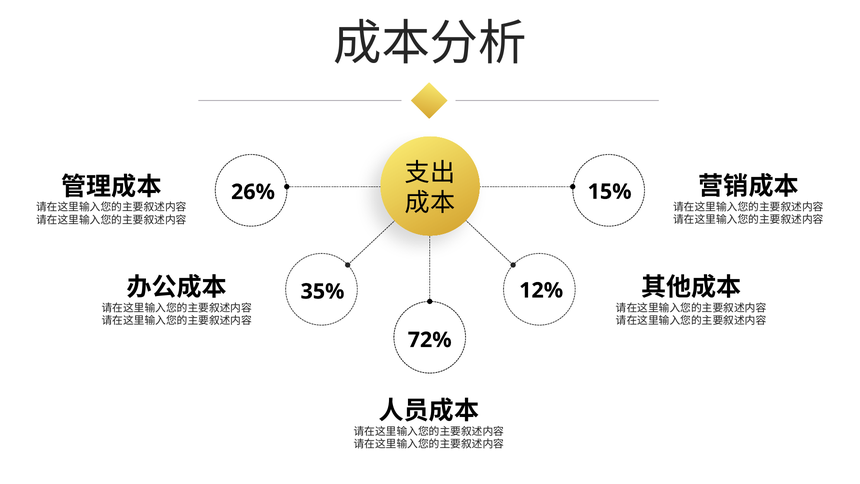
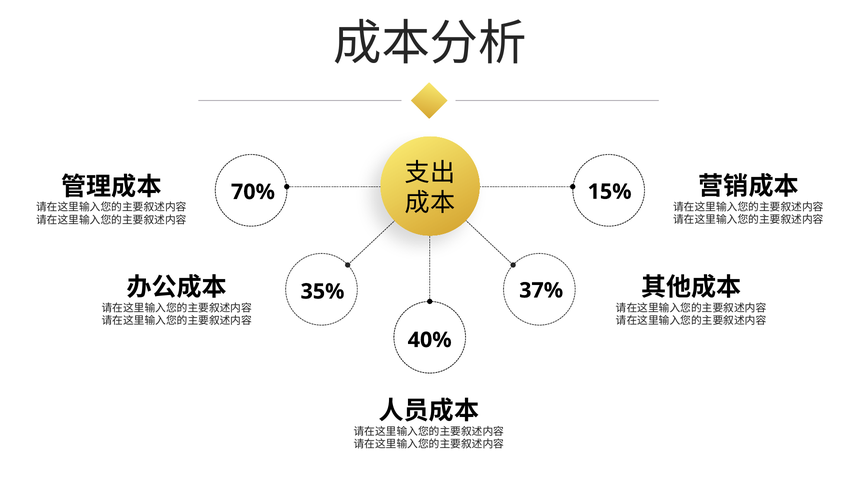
26%: 26% -> 70%
12%: 12% -> 37%
72%: 72% -> 40%
